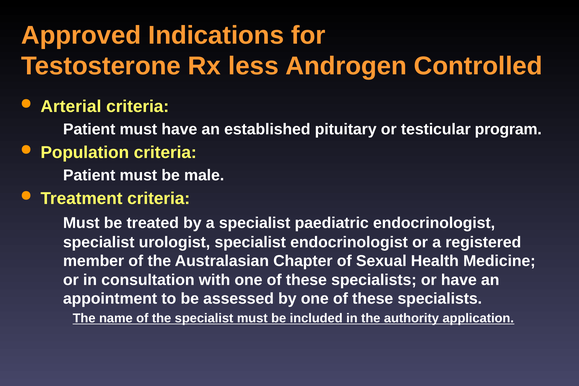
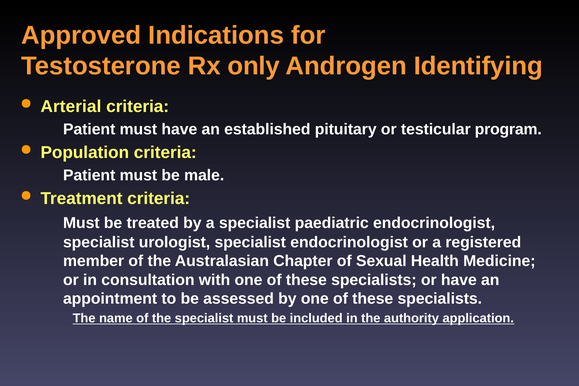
less: less -> only
Controlled: Controlled -> Identifying
